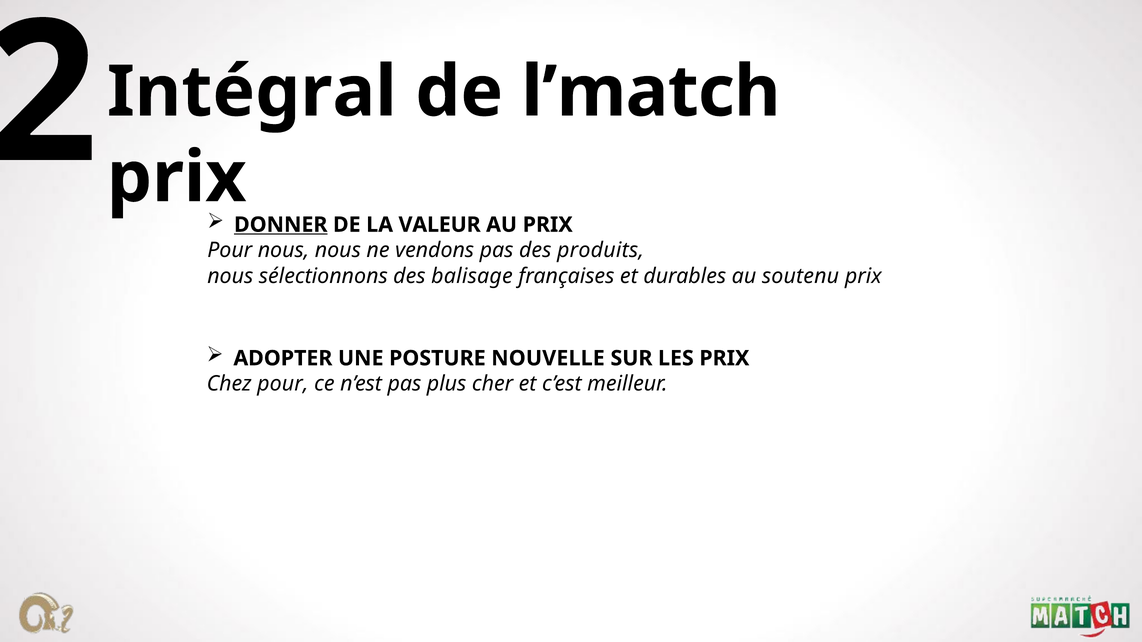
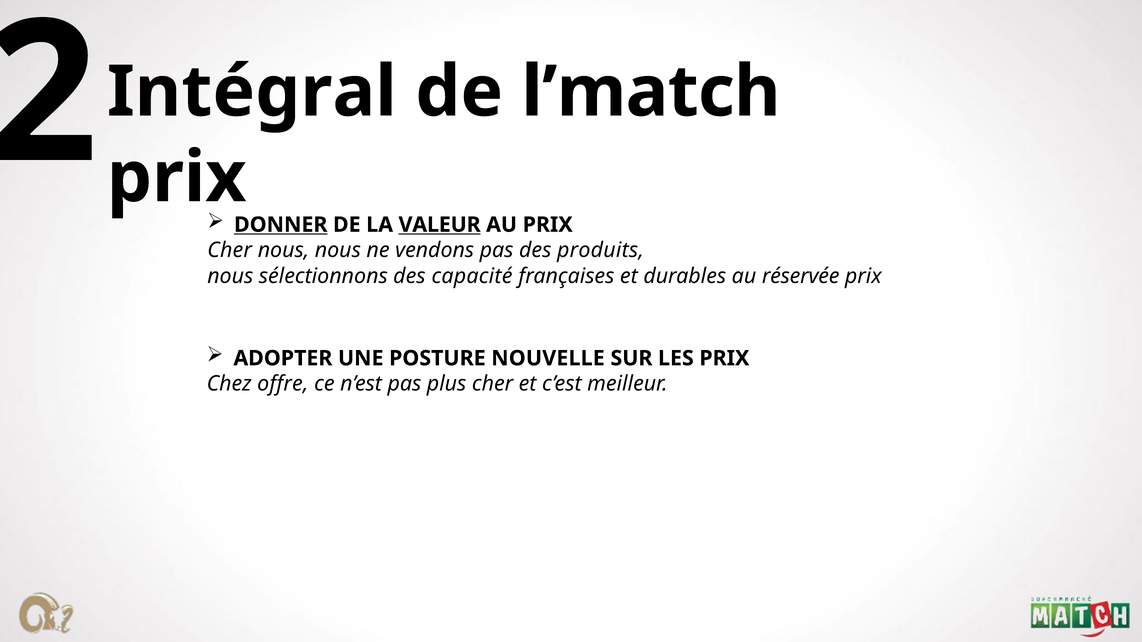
VALEUR underline: none -> present
Pour at (230, 251): Pour -> Cher
balisage: balisage -> capacité
soutenu: soutenu -> réservée
Chez pour: pour -> offre
